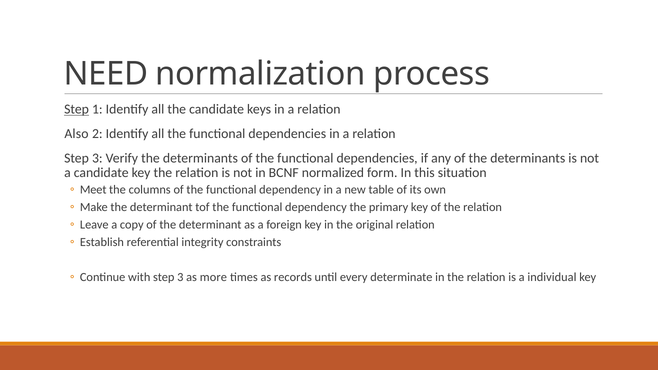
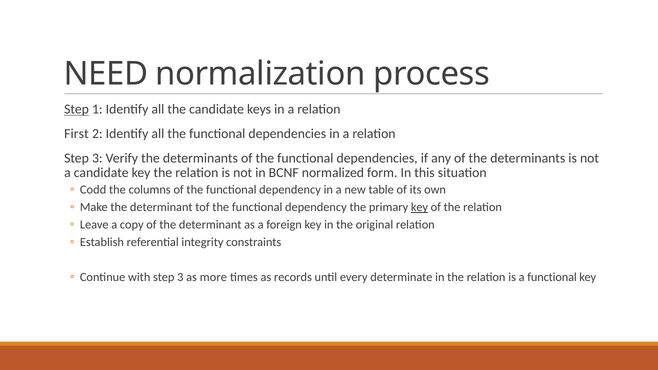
Also: Also -> First
Meet: Meet -> Codd
key at (420, 207) underline: none -> present
a individual: individual -> functional
